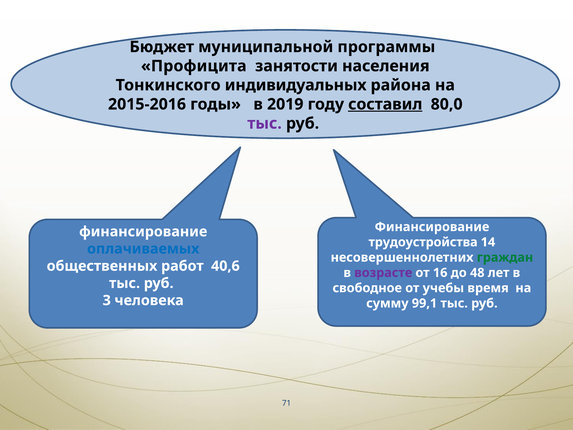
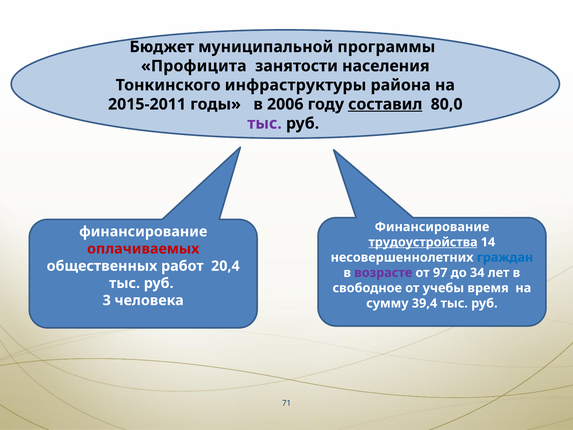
индивидуальных: индивидуальных -> инфраструктуры
2015-2016: 2015-2016 -> 2015-2011
2019: 2019 -> 2006
трудоустройства underline: none -> present
оплачиваемых colour: blue -> red
граждан colour: green -> blue
40,6: 40,6 -> 20,4
16: 16 -> 97
48: 48 -> 34
99,1: 99,1 -> 39,4
